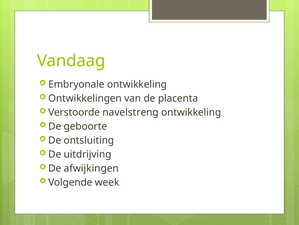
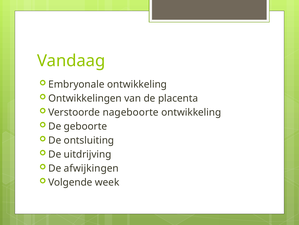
navelstreng: navelstreng -> nageboorte
